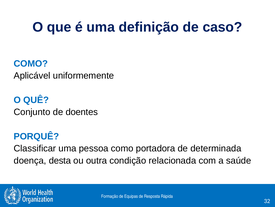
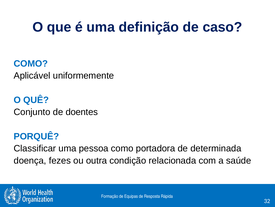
desta: desta -> fezes
